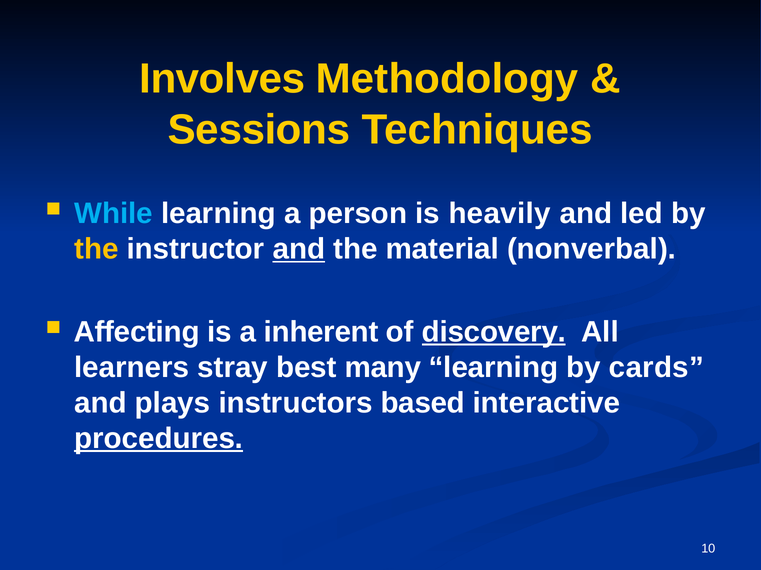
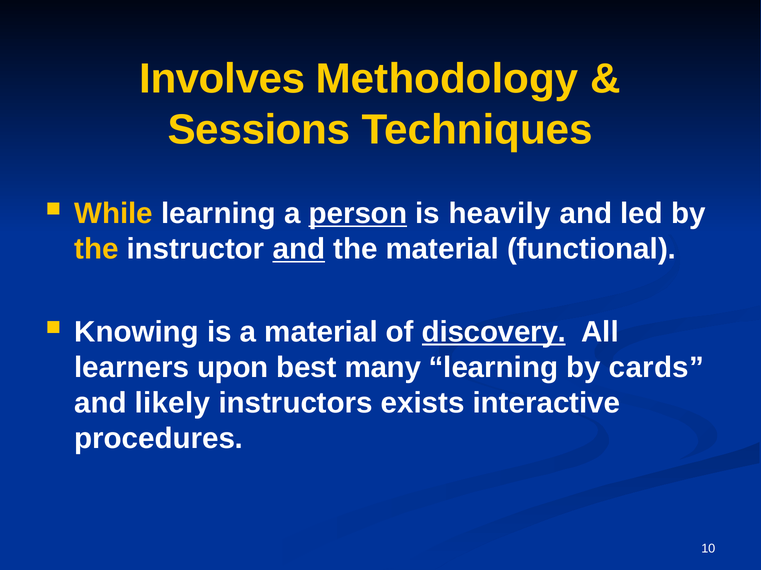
While colour: light blue -> yellow
person underline: none -> present
nonverbal: nonverbal -> functional
Affecting: Affecting -> Knowing
a inherent: inherent -> material
stray: stray -> upon
plays: plays -> likely
based: based -> exists
procedures underline: present -> none
